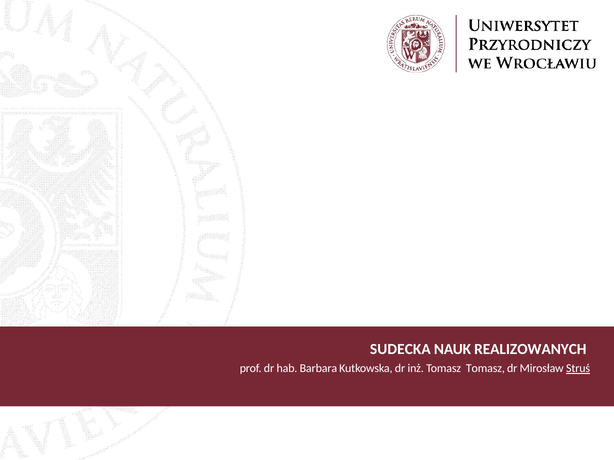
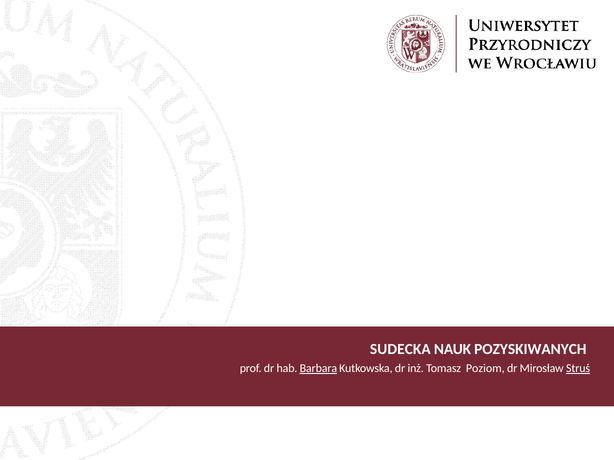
REALIZOWANYCH: REALIZOWANYCH -> POZYSKIWANYCH
Barbara underline: none -> present
Tomasz Tomasz: Tomasz -> Poziom
